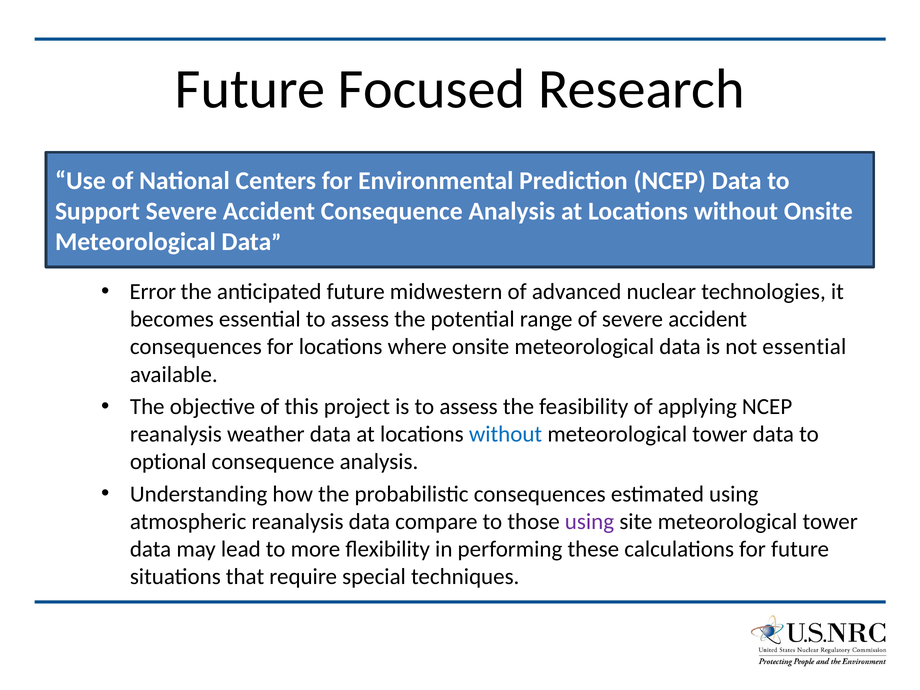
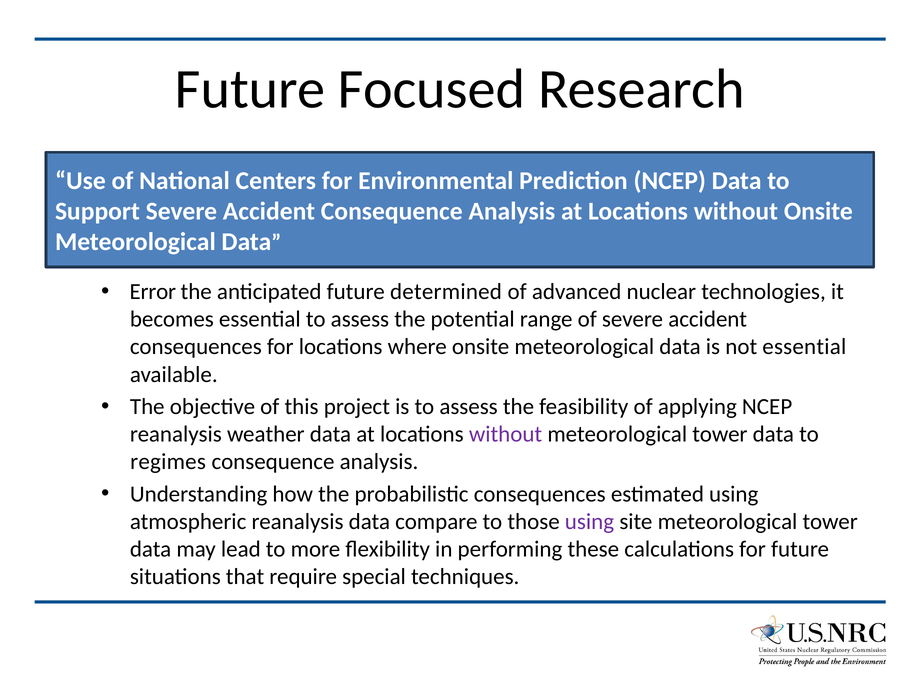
midwestern: midwestern -> determined
without at (506, 434) colour: blue -> purple
optional: optional -> regimes
